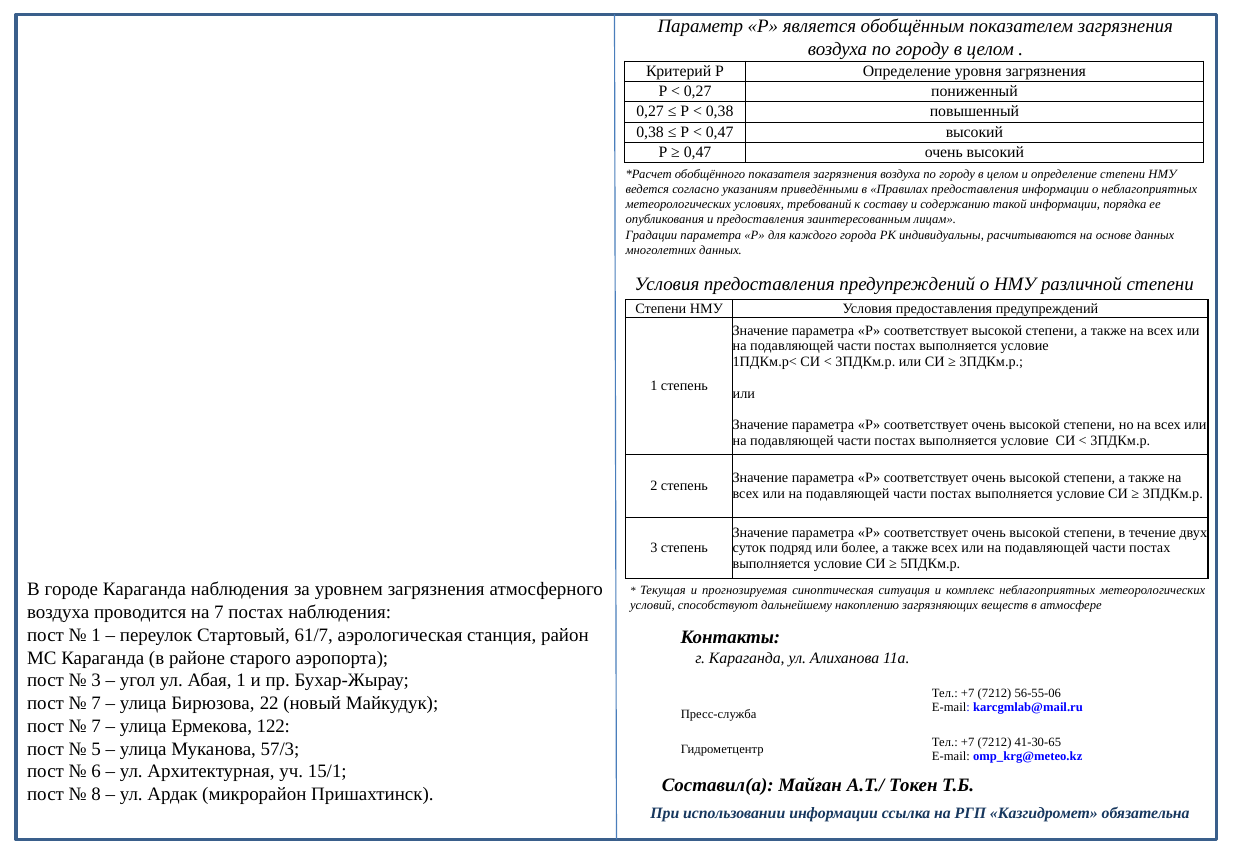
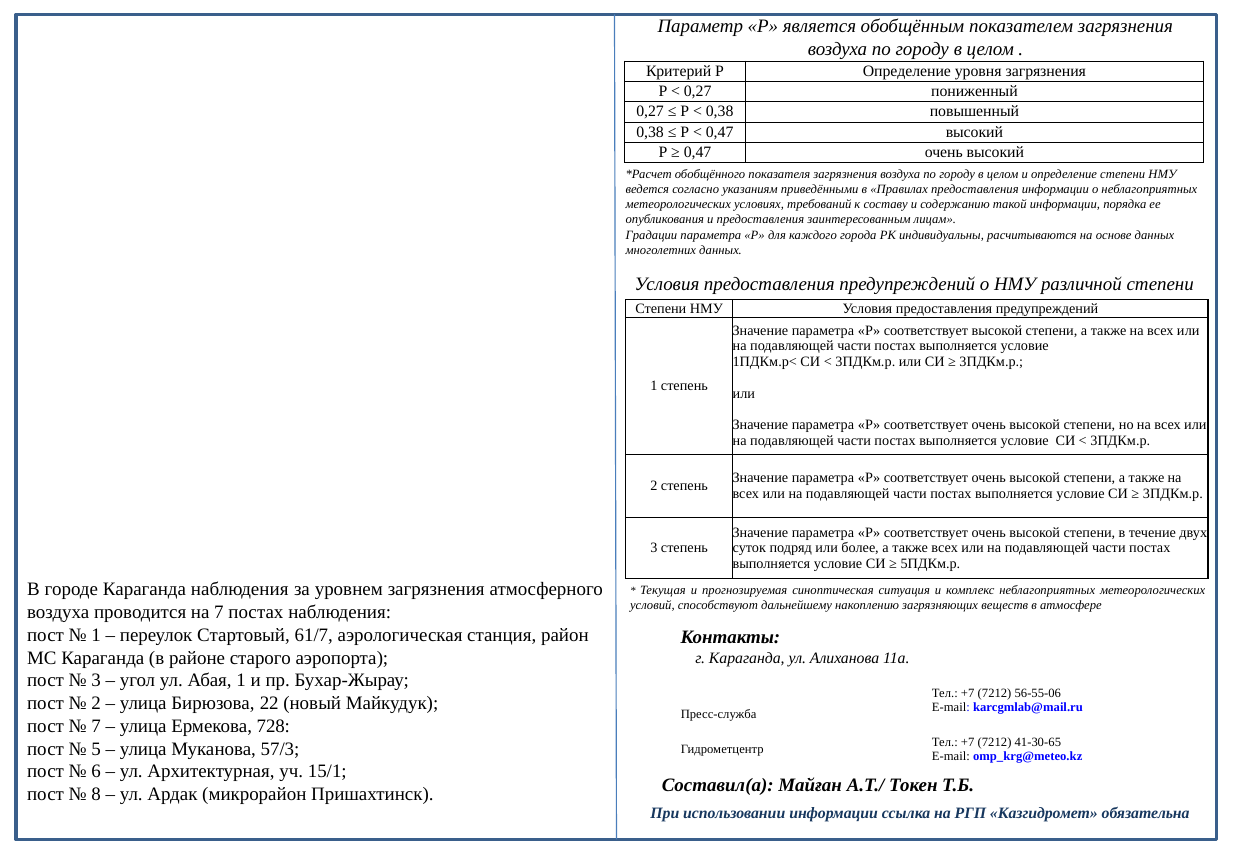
7 at (96, 703): 7 -> 2
122: 122 -> 728
